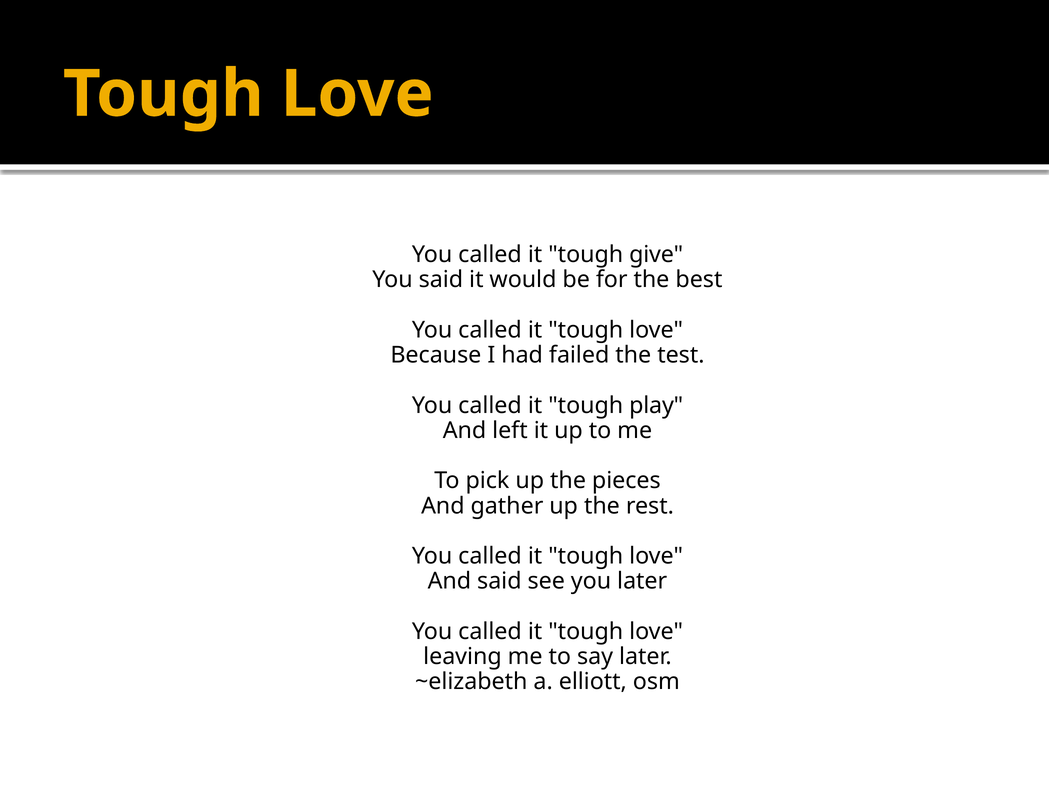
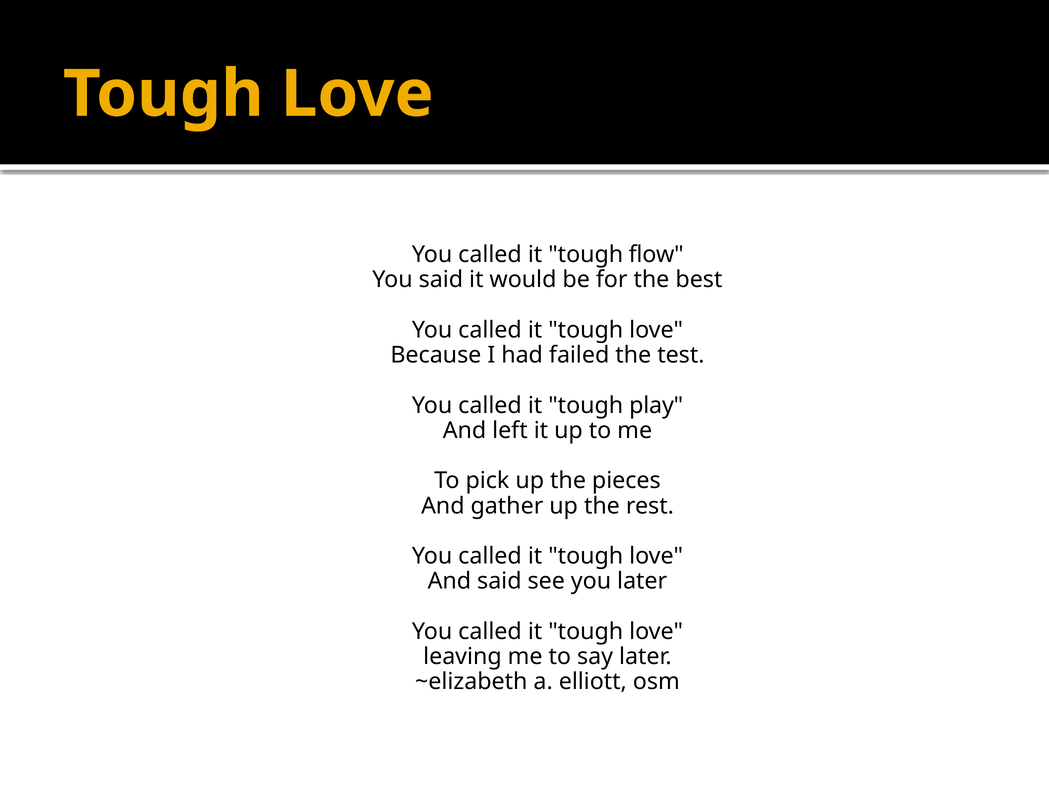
give: give -> flow
